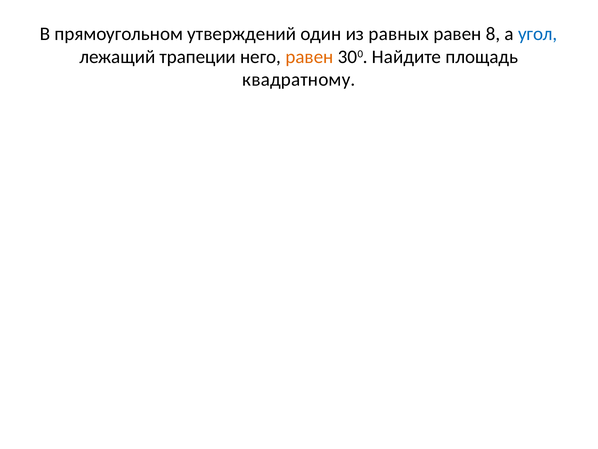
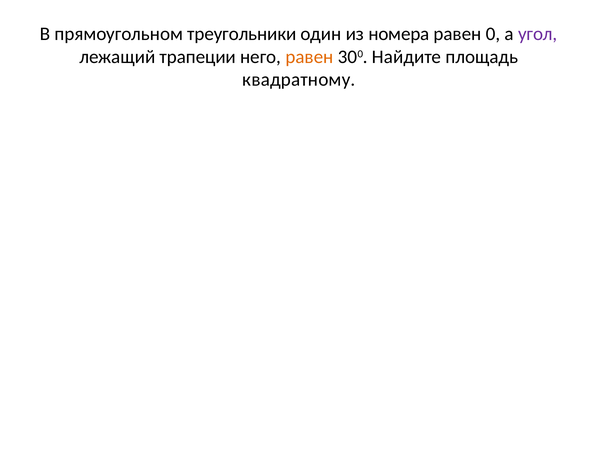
утверждений: утверждений -> треугольники
равных: равных -> номера
8: 8 -> 0
угол colour: blue -> purple
